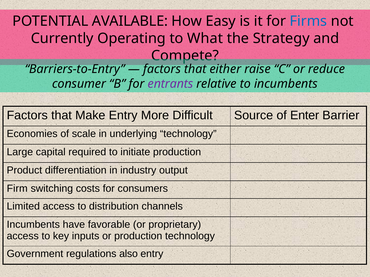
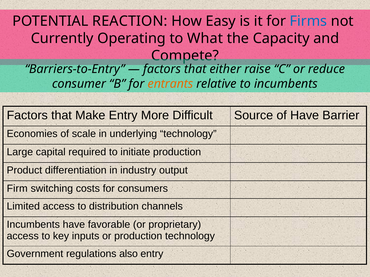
AVAILABLE: AVAILABLE -> REACTION
Strategy: Strategy -> Capacity
entrants colour: purple -> orange
of Enter: Enter -> Have
